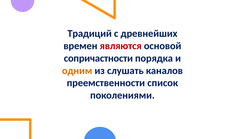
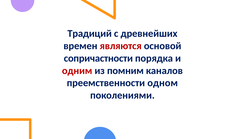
одним colour: orange -> red
слушать: слушать -> помним
список: список -> одном
